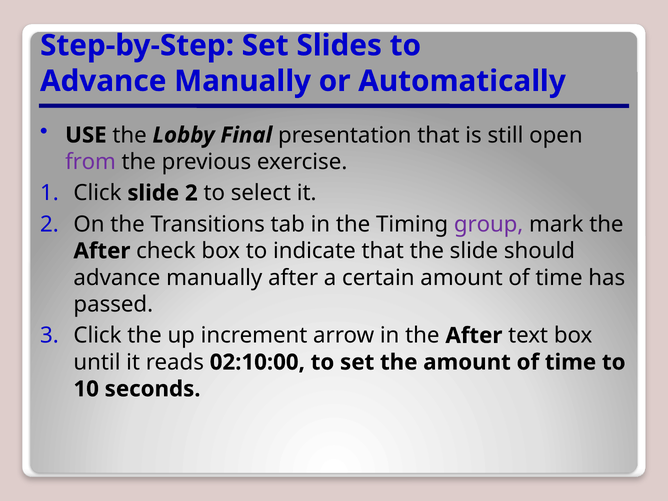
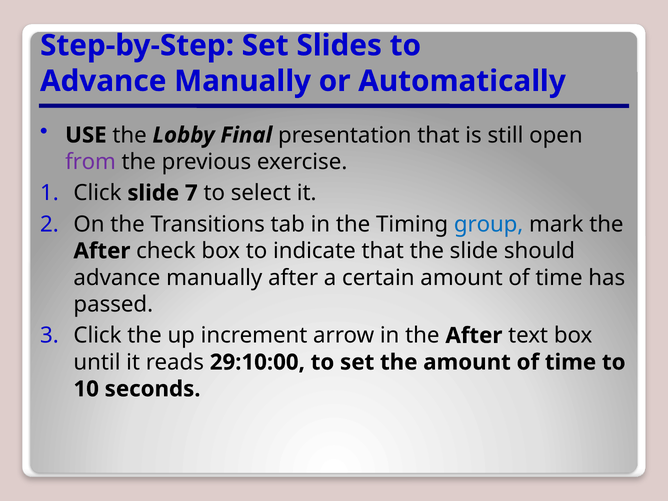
slide 2: 2 -> 7
group colour: purple -> blue
02:10:00: 02:10:00 -> 29:10:00
